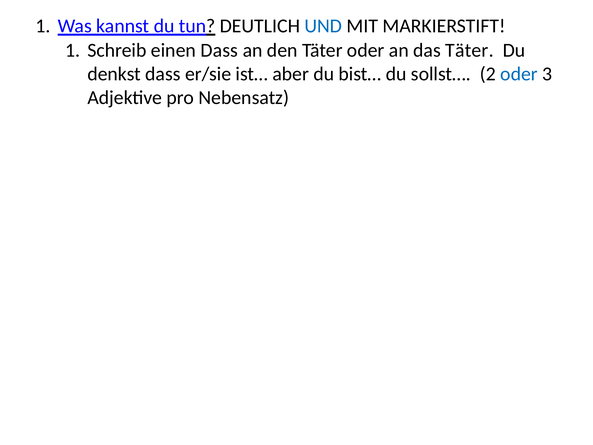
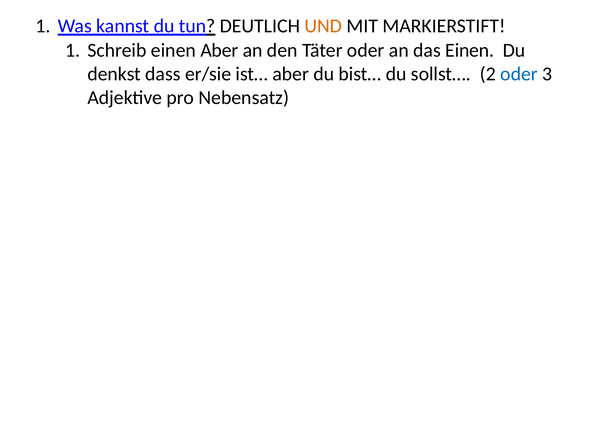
UND colour: blue -> orange
einen Dass: Dass -> Aber
das Täter: Täter -> Einen
